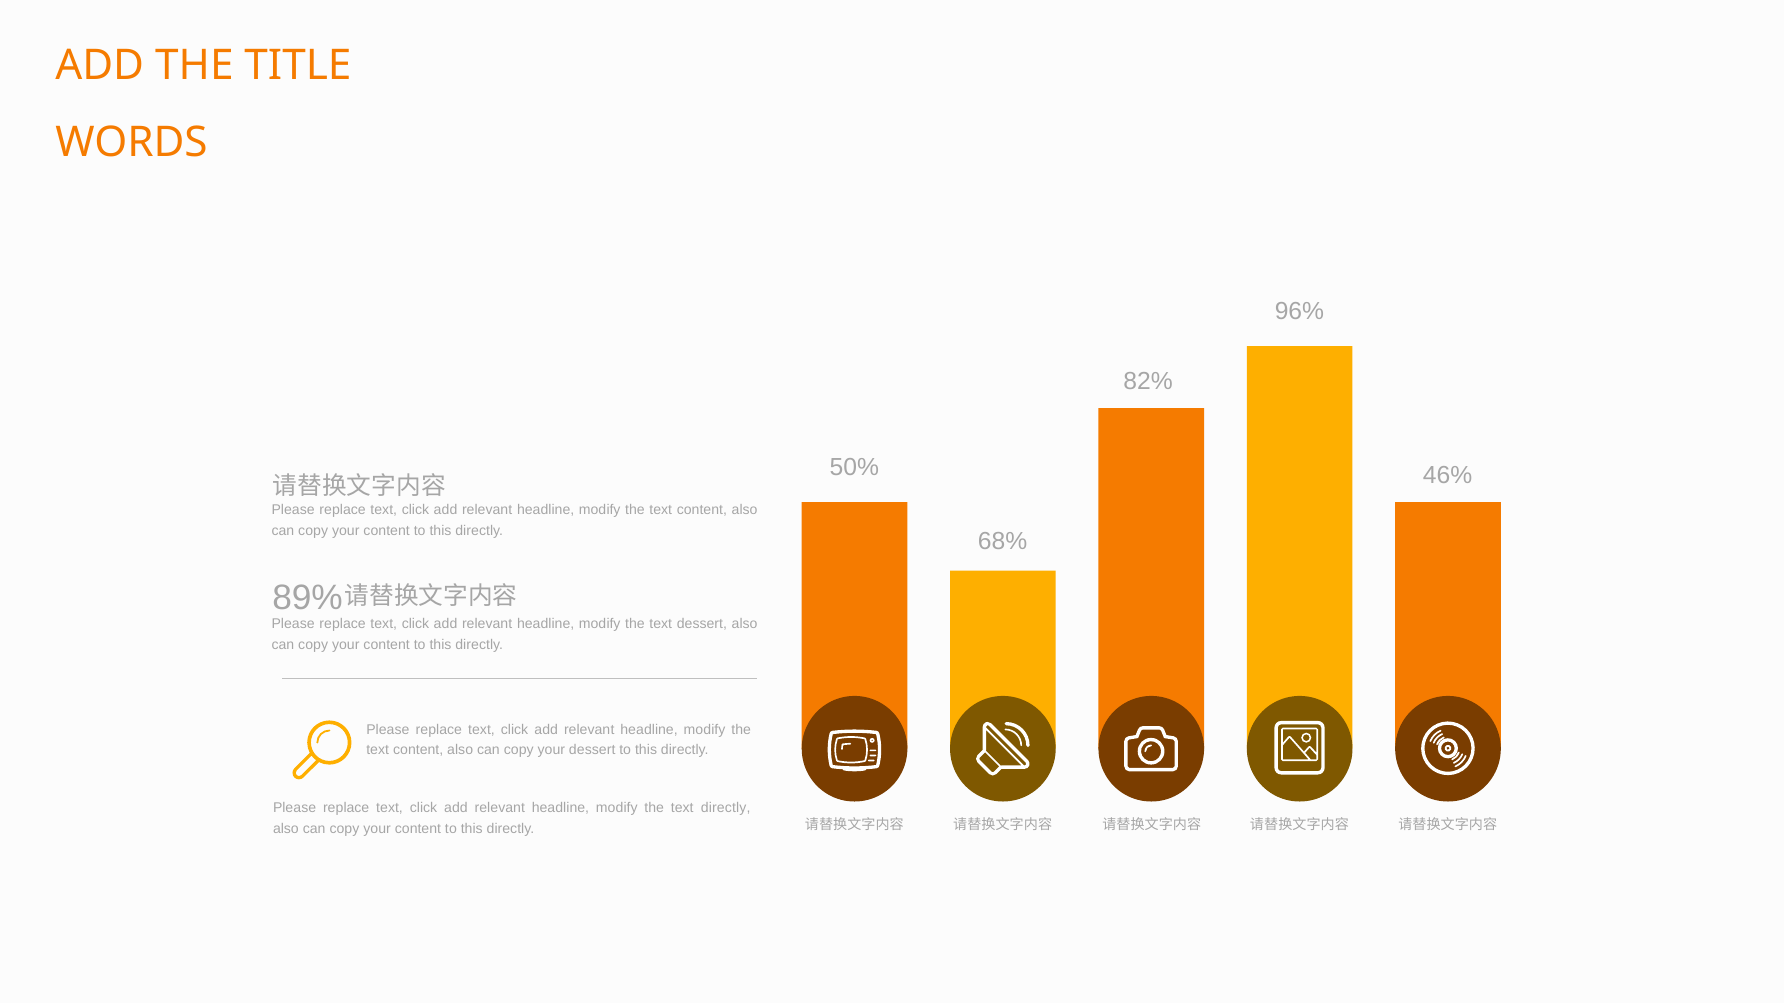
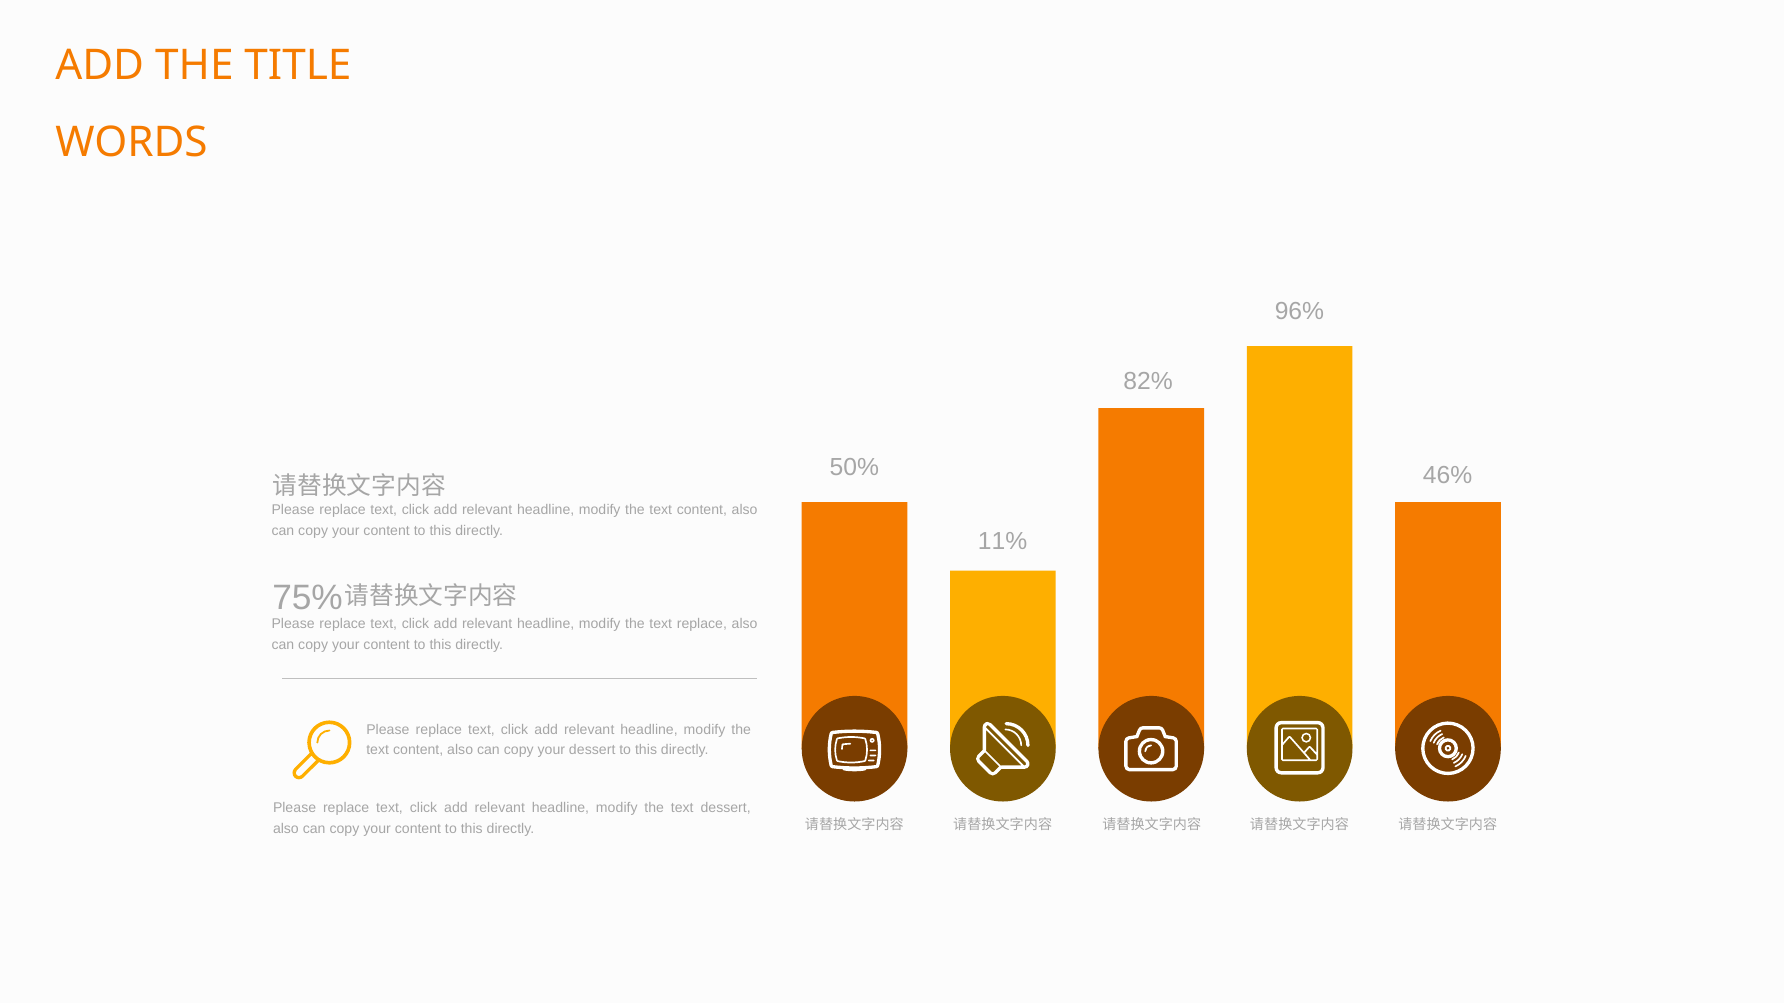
68%: 68% -> 11%
89%: 89% -> 75%
text dessert: dessert -> replace
text directly: directly -> dessert
